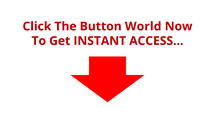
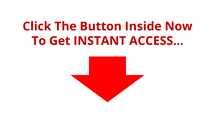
World: World -> Inside
